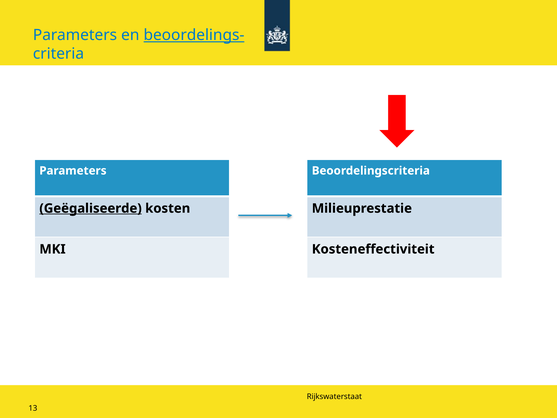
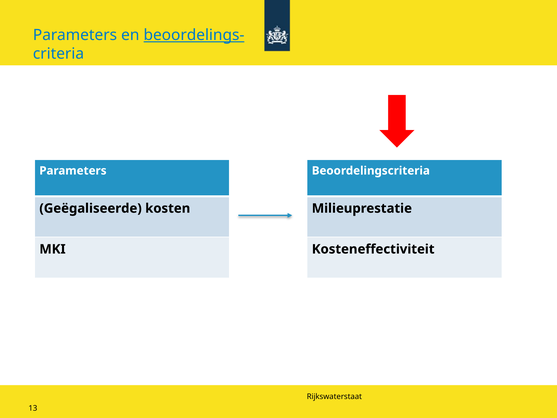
Geëgaliseerde underline: present -> none
